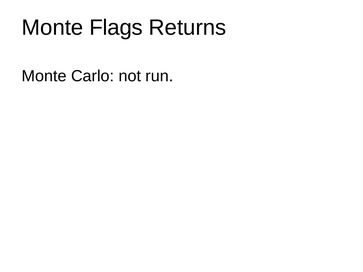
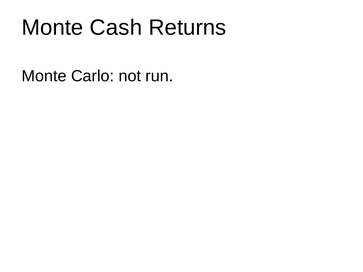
Flags: Flags -> Cash
